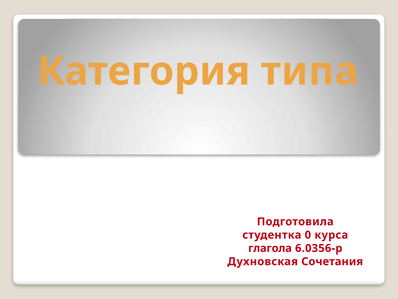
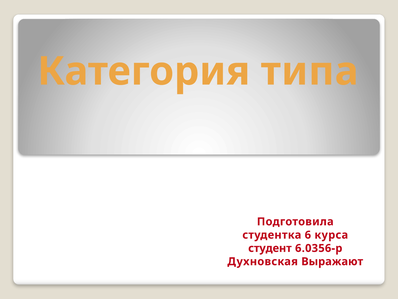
0: 0 -> 6
глагола: глагола -> студент
Сочетания: Сочетания -> Выражают
